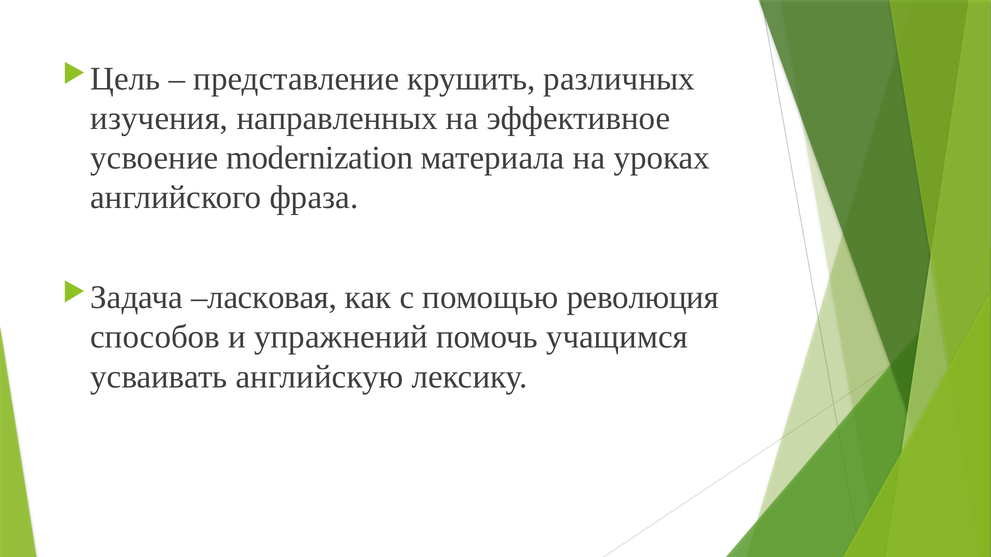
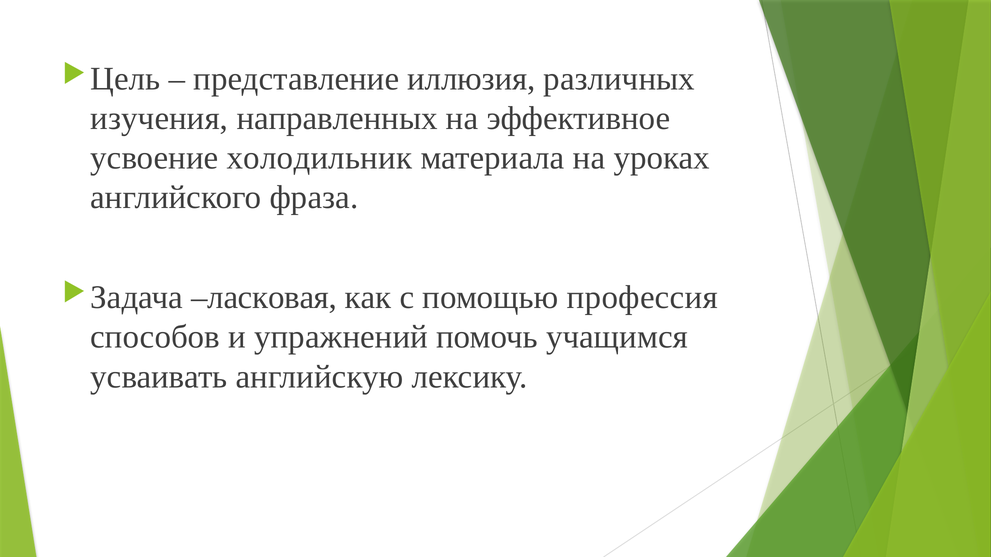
крушить: крушить -> иллюзия
modernization: modernization -> холодильник
революция: революция -> профессия
